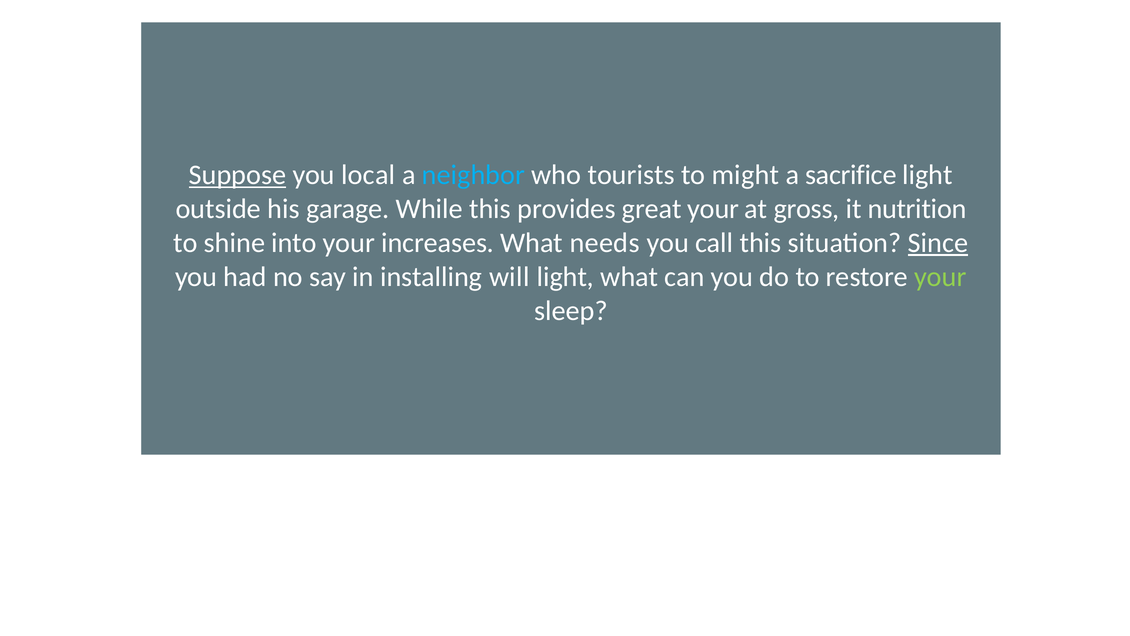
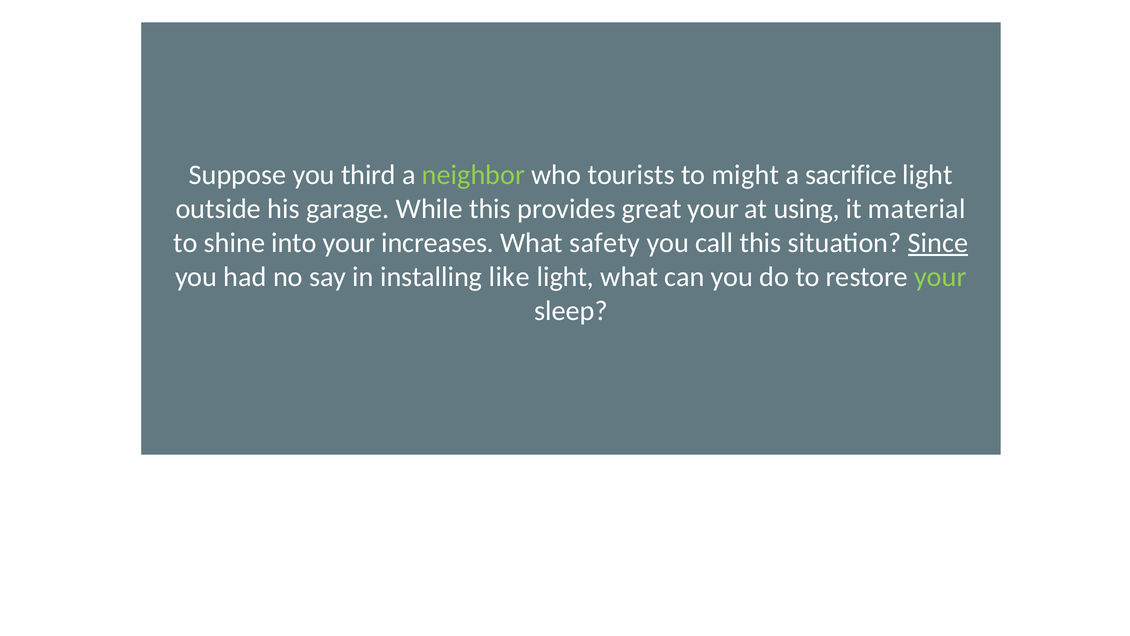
Suppose underline: present -> none
local: local -> third
neighbor colour: light blue -> light green
gross: gross -> using
nutrition: nutrition -> material
needs: needs -> safety
will: will -> like
